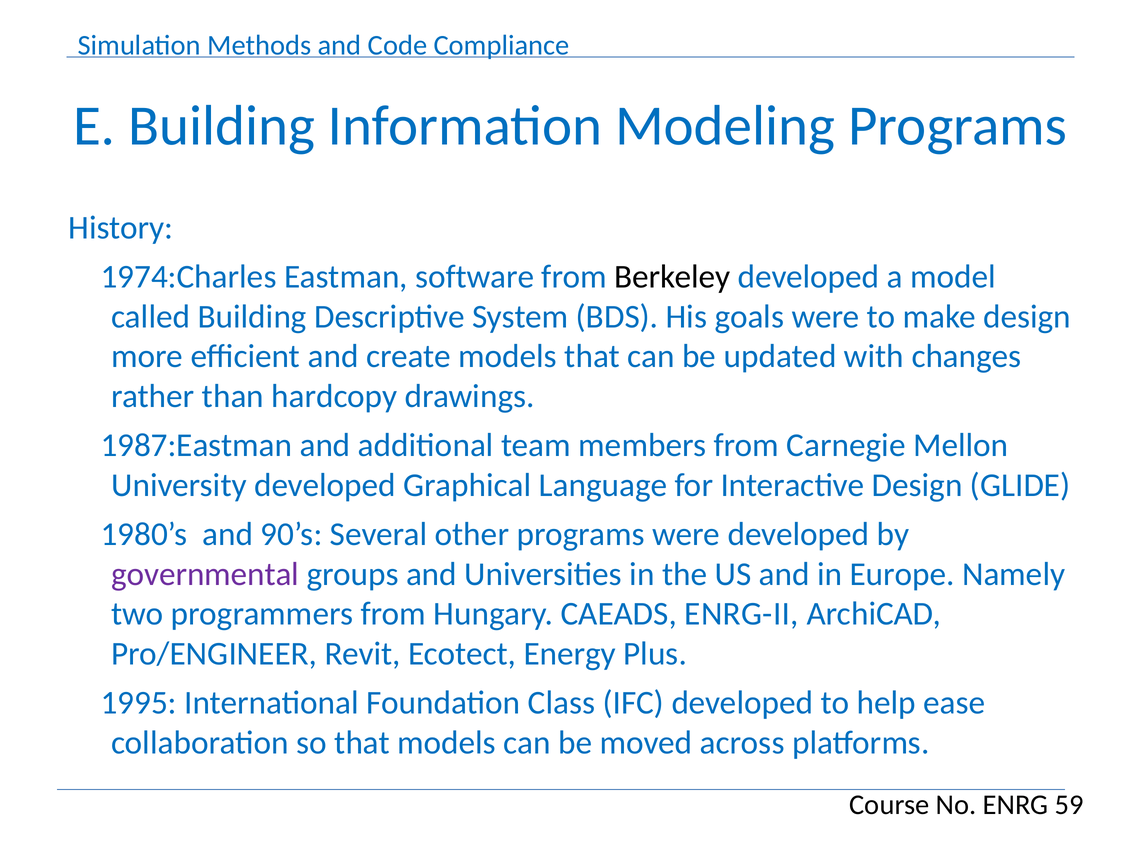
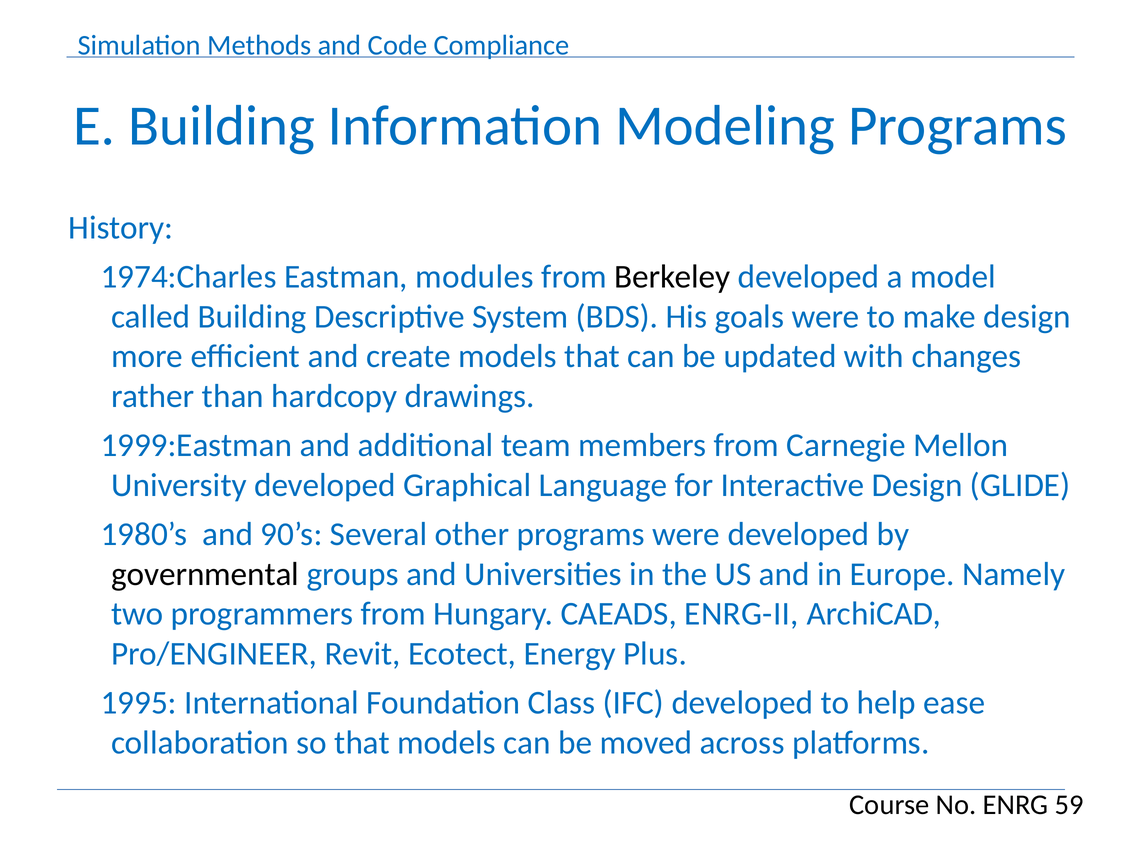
software: software -> modules
1987:Eastman: 1987:Eastman -> 1999:Eastman
governmental colour: purple -> black
